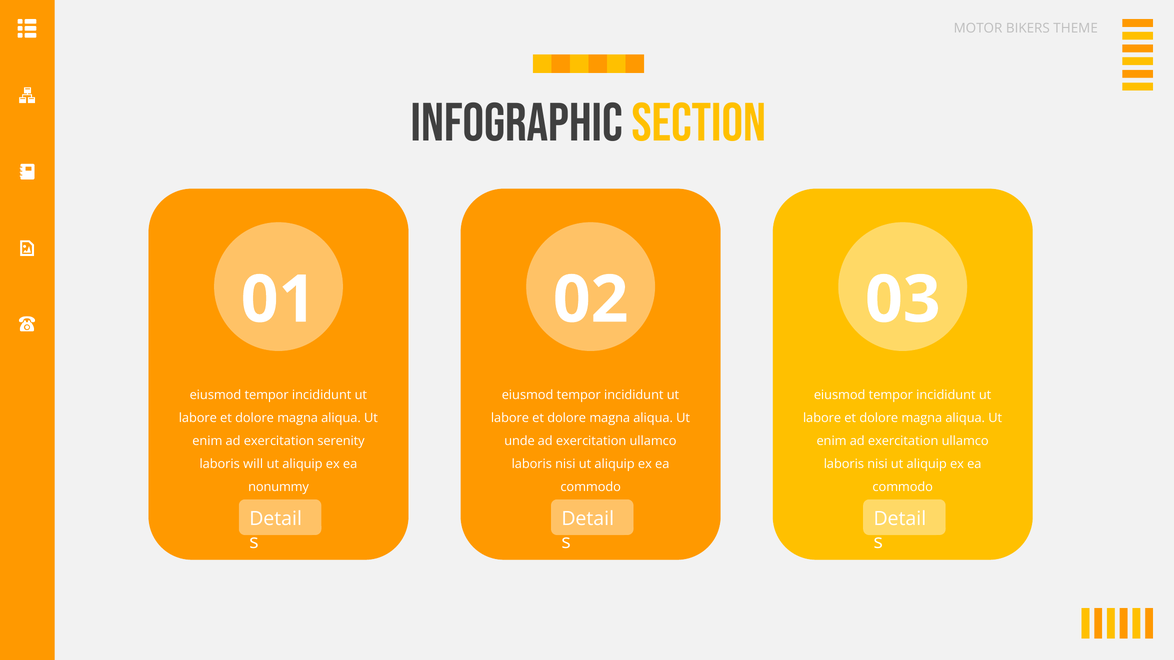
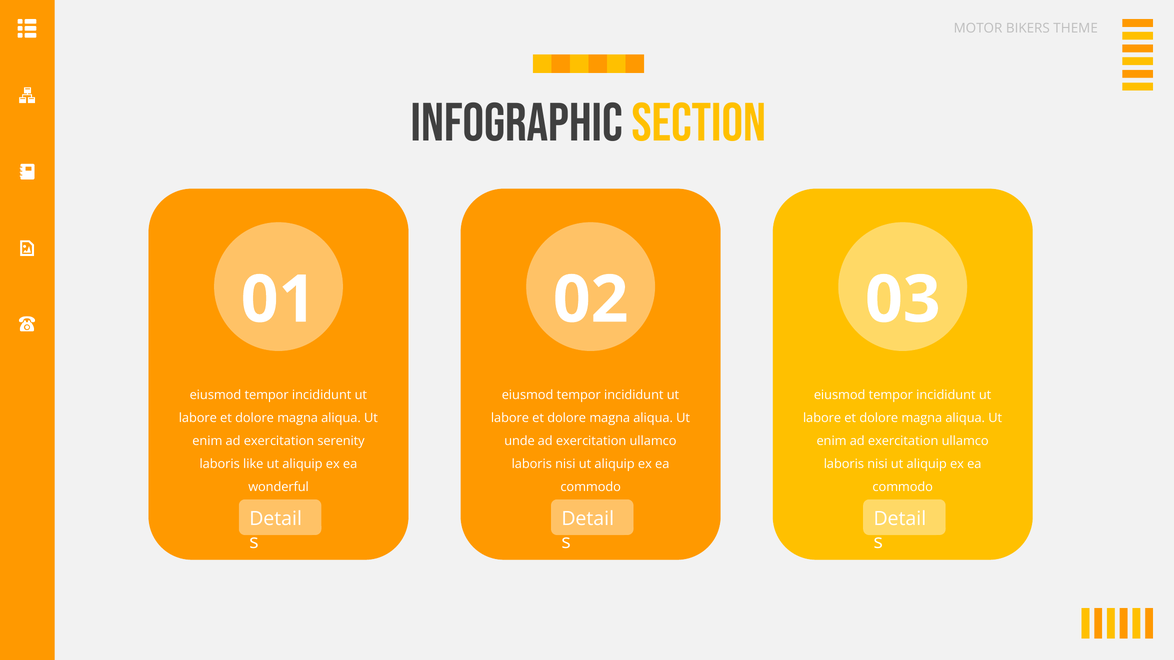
will: will -> like
nonummy: nonummy -> wonderful
